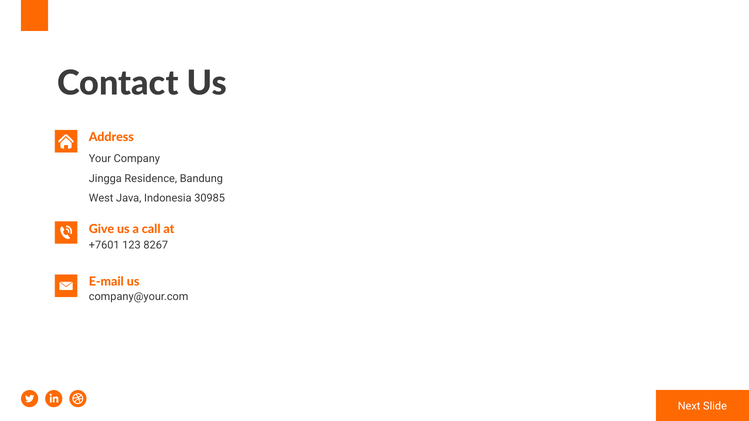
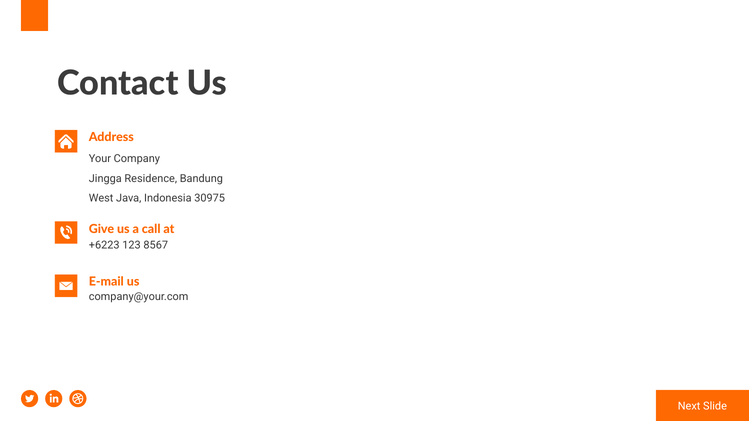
30985: 30985 -> 30975
+7601: +7601 -> +6223
8267: 8267 -> 8567
